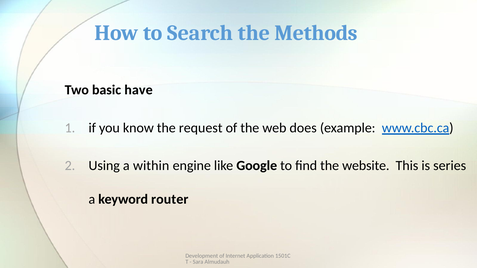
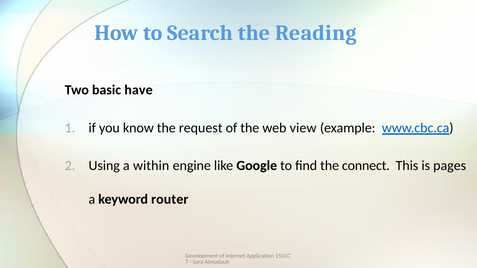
Methods: Methods -> Reading
does: does -> view
website: website -> connect
series: series -> pages
